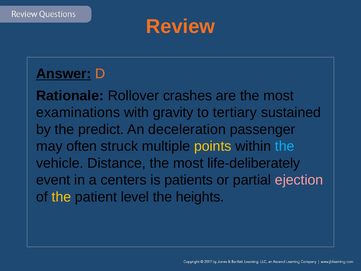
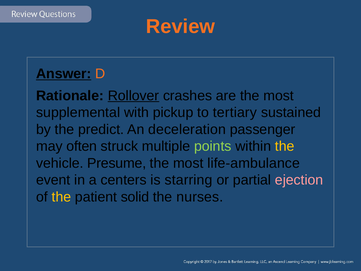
Rollover underline: none -> present
examinations: examinations -> supplemental
gravity: gravity -> pickup
points colour: yellow -> light green
the at (285, 146) colour: light blue -> yellow
Distance: Distance -> Presume
life-deliberately: life-deliberately -> life-ambulance
patients: patients -> starring
level: level -> solid
heights: heights -> nurses
